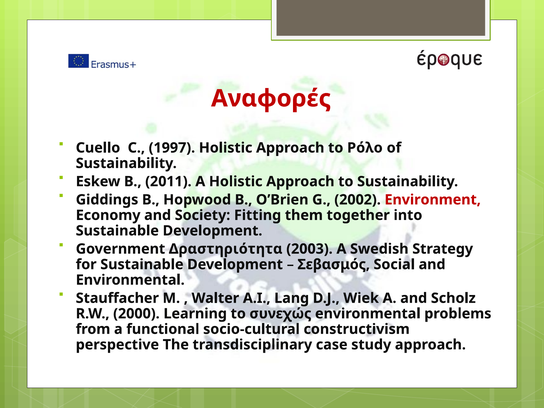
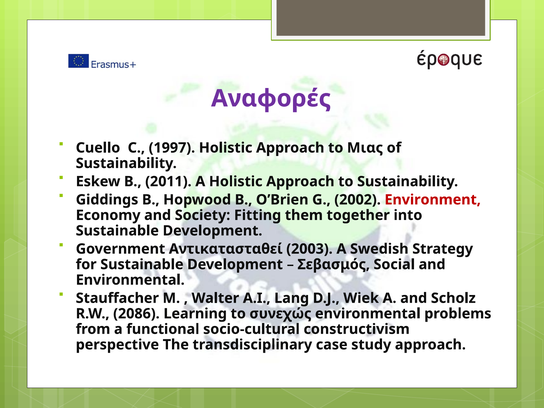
Αναφορές colour: red -> purple
Ρόλο: Ρόλο -> Μιας
Δραστηριότητα: Δραστηριότητα -> Αντικατασταθεί
2000: 2000 -> 2086
